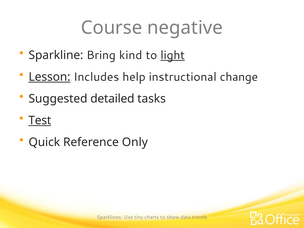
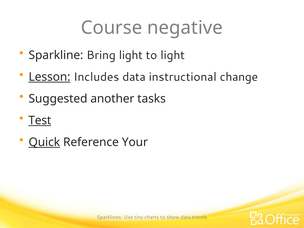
Bring kind: kind -> light
light at (173, 55) underline: present -> none
Includes help: help -> data
detailed: detailed -> another
Quick underline: none -> present
Only: Only -> Your
